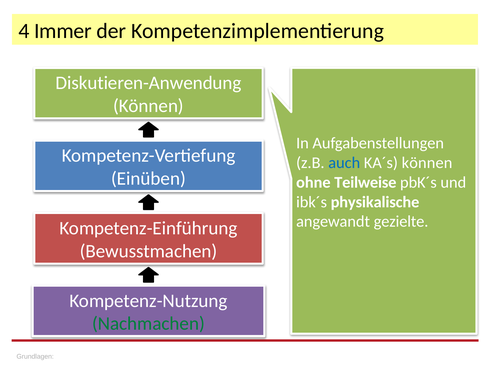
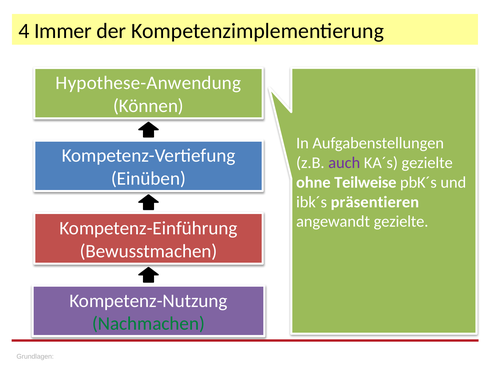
Diskutieren-Anwendung: Diskutieren-Anwendung -> Hypothese-Anwendung
auch colour: blue -> purple
KA´s können: können -> gezielte
physikalische: physikalische -> präsentieren
